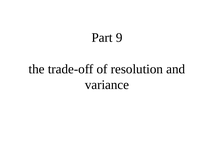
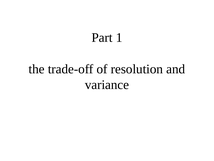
9: 9 -> 1
